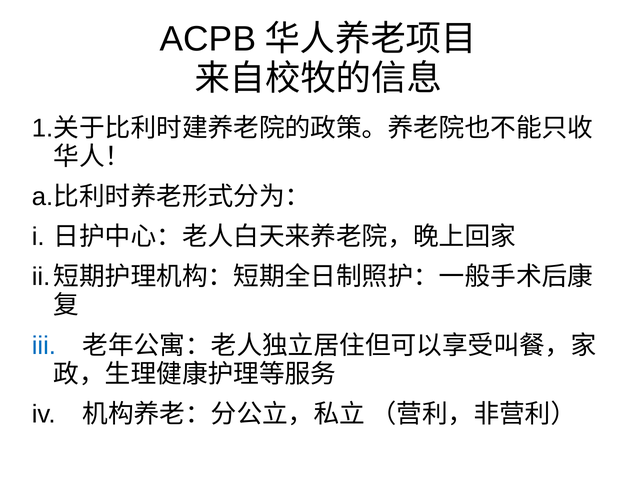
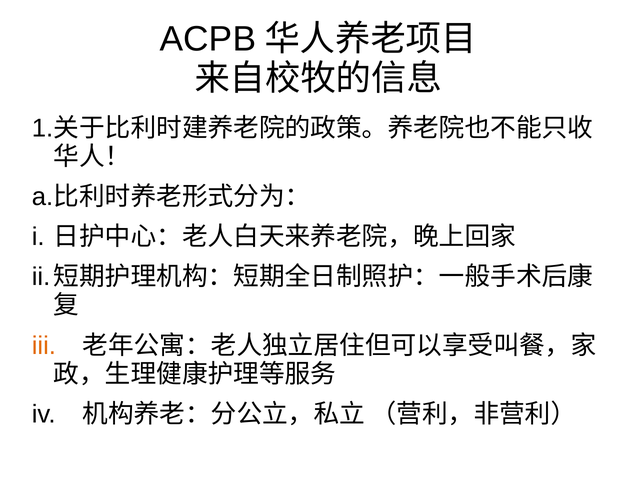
iii colour: blue -> orange
